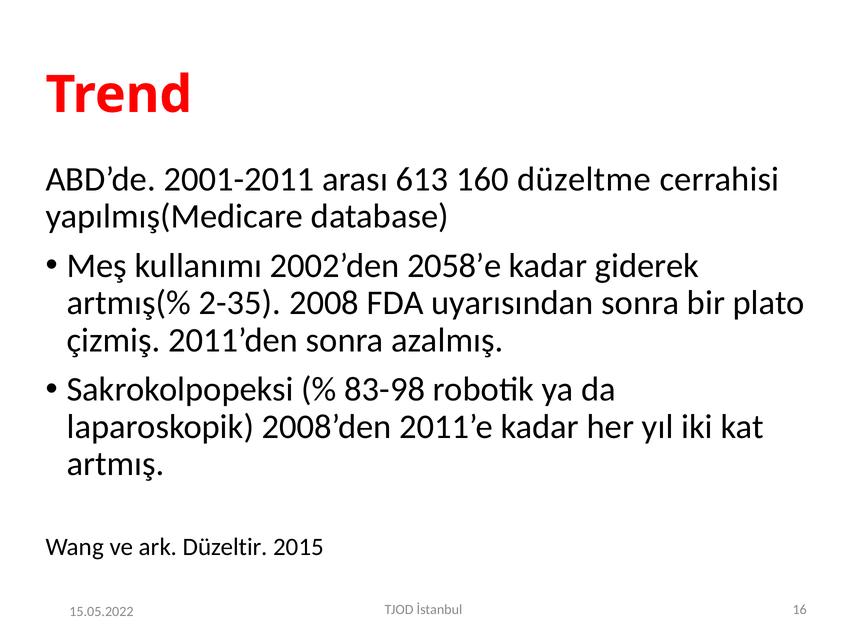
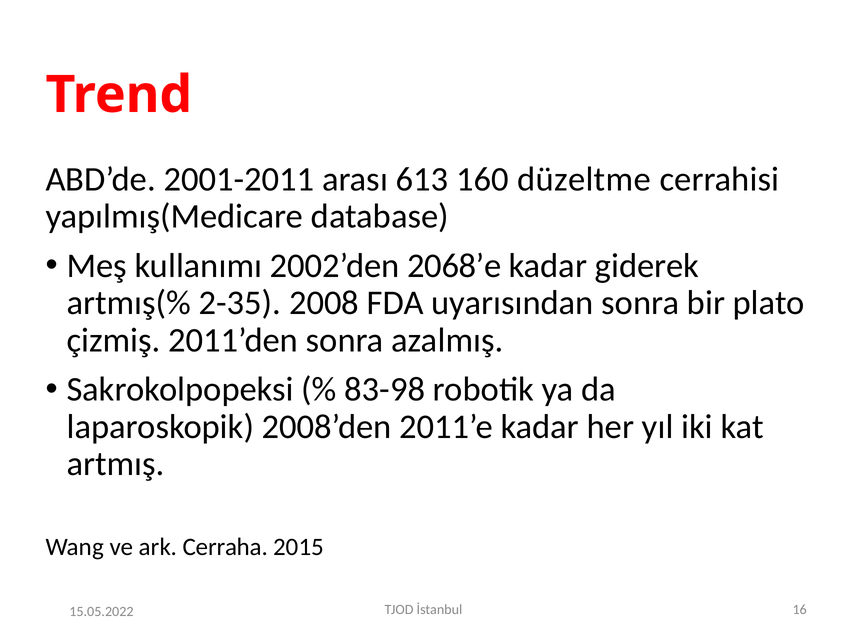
2058’e: 2058’e -> 2068’e
Düzeltir: Düzeltir -> Cerraha
